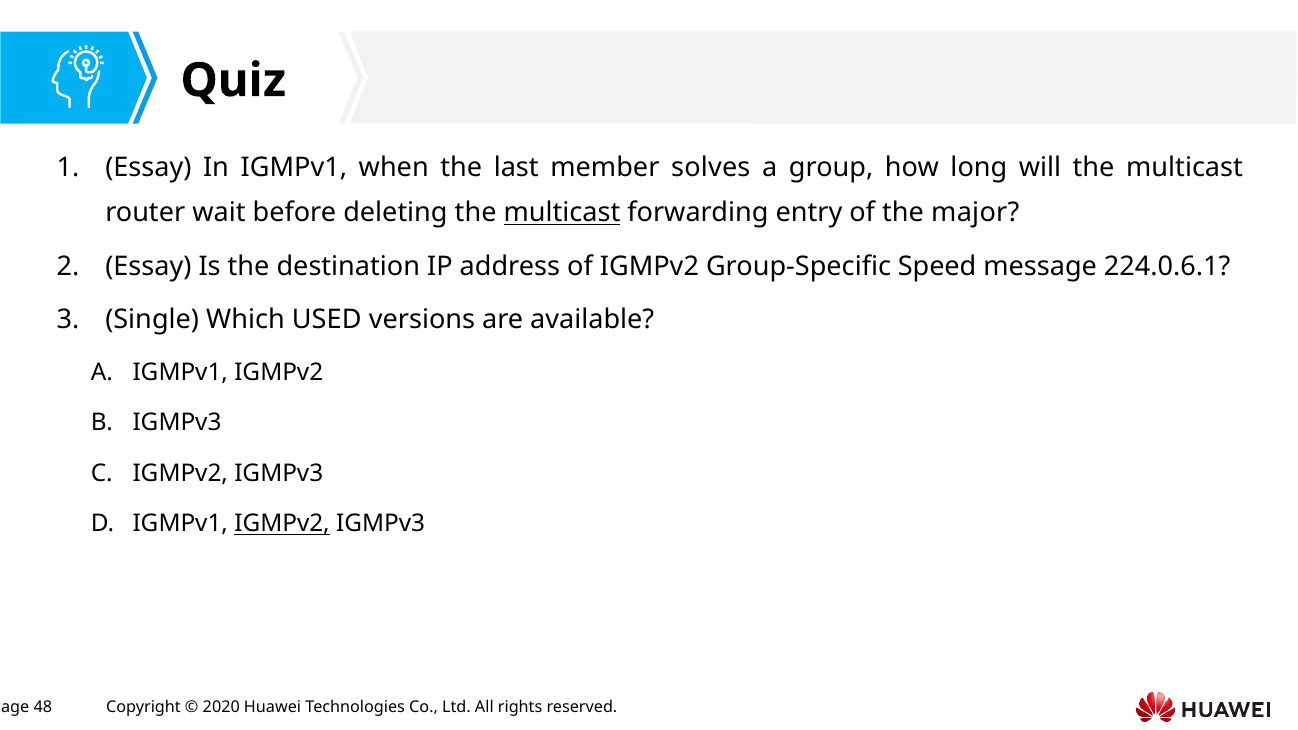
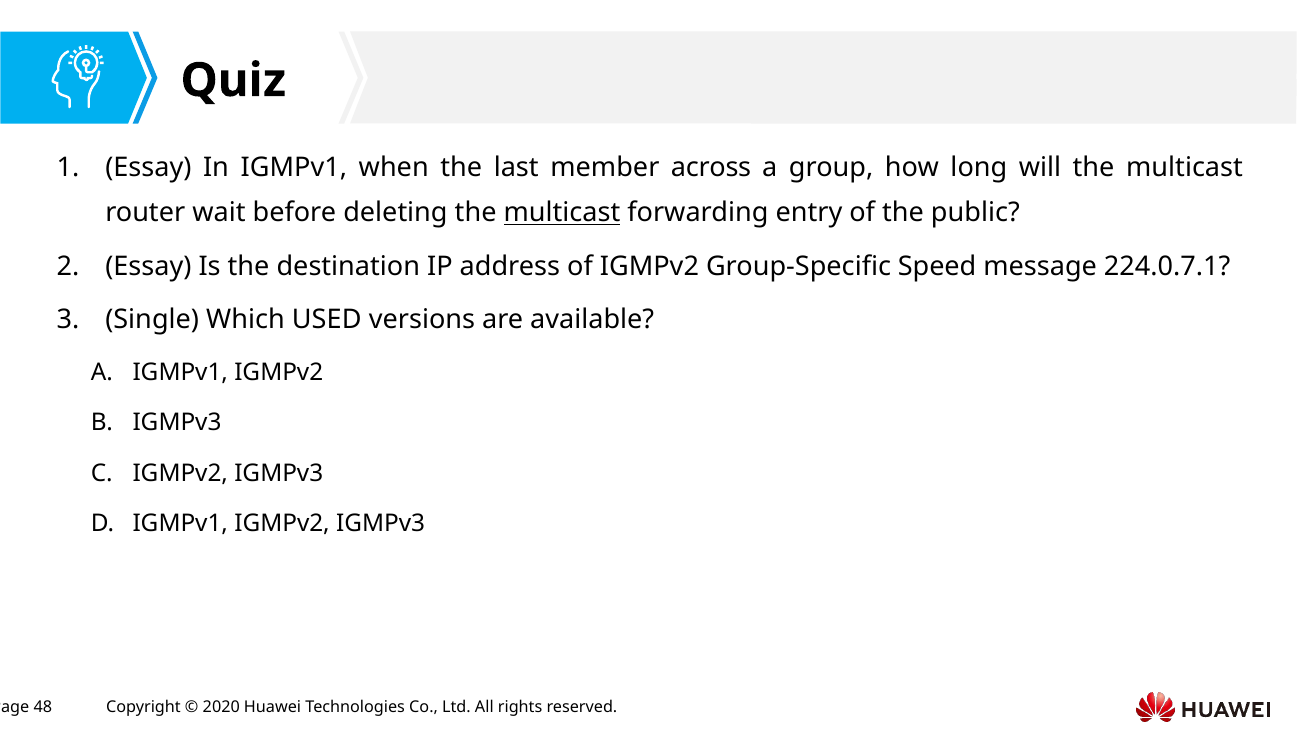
solves: solves -> across
major: major -> public
224.0.6.1: 224.0.6.1 -> 224.0.7.1
IGMPv2 at (282, 524) underline: present -> none
